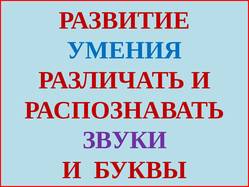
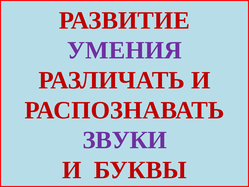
УМЕНИЯ colour: blue -> purple
